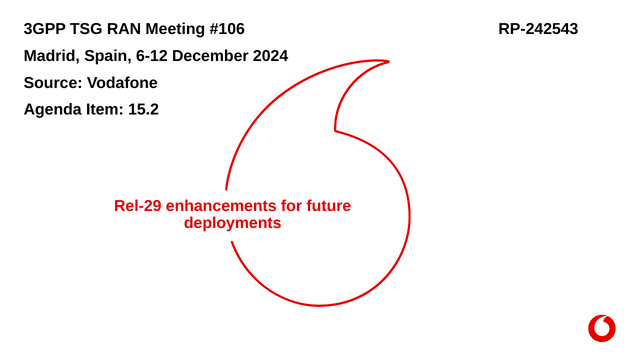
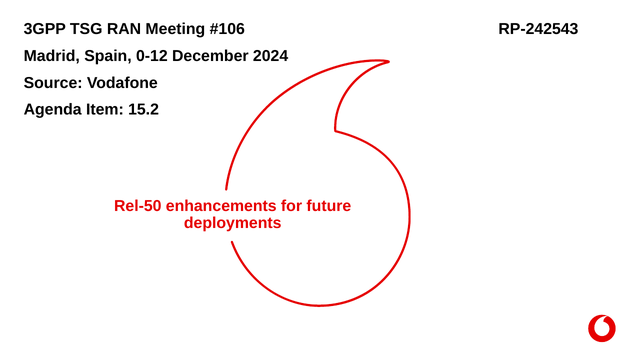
6-12: 6-12 -> 0-12
Rel-29: Rel-29 -> Rel-50
